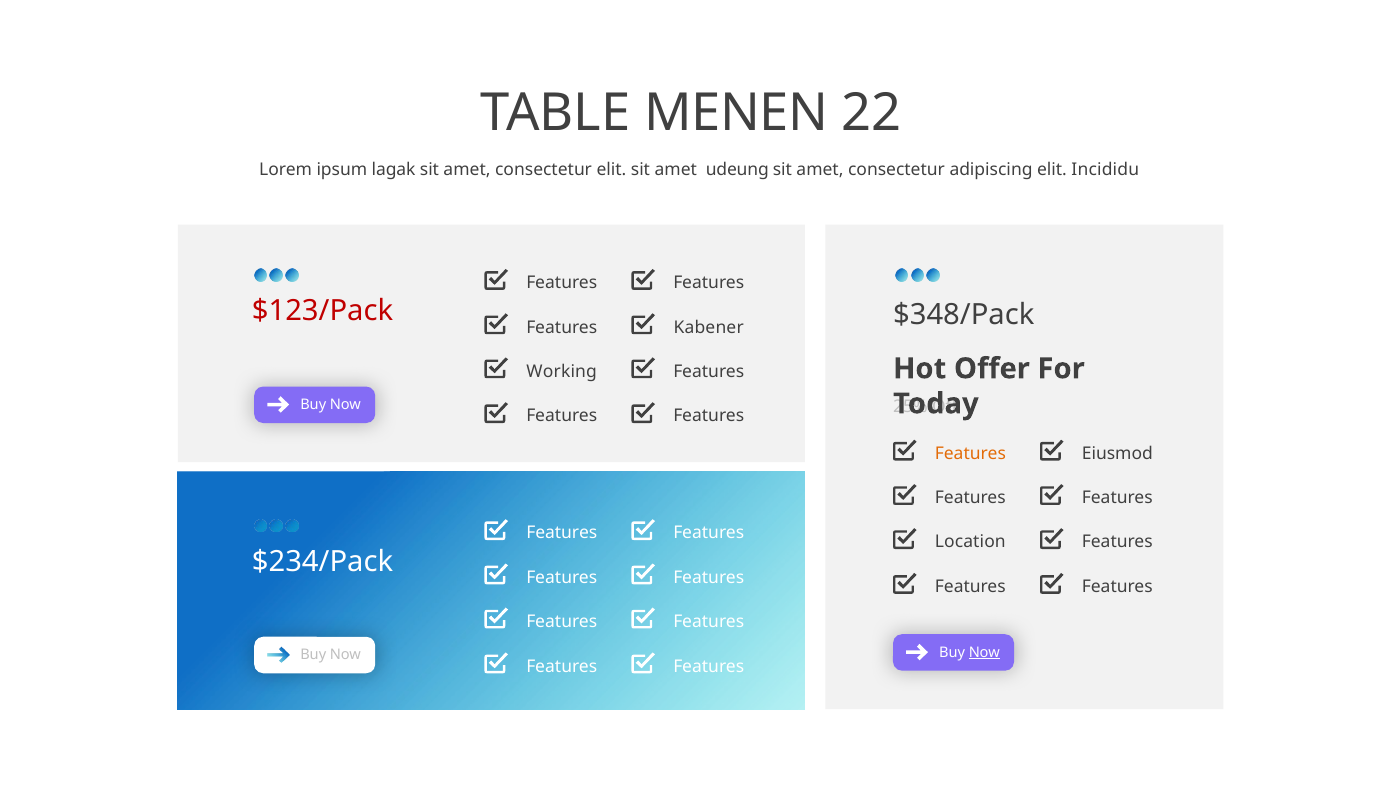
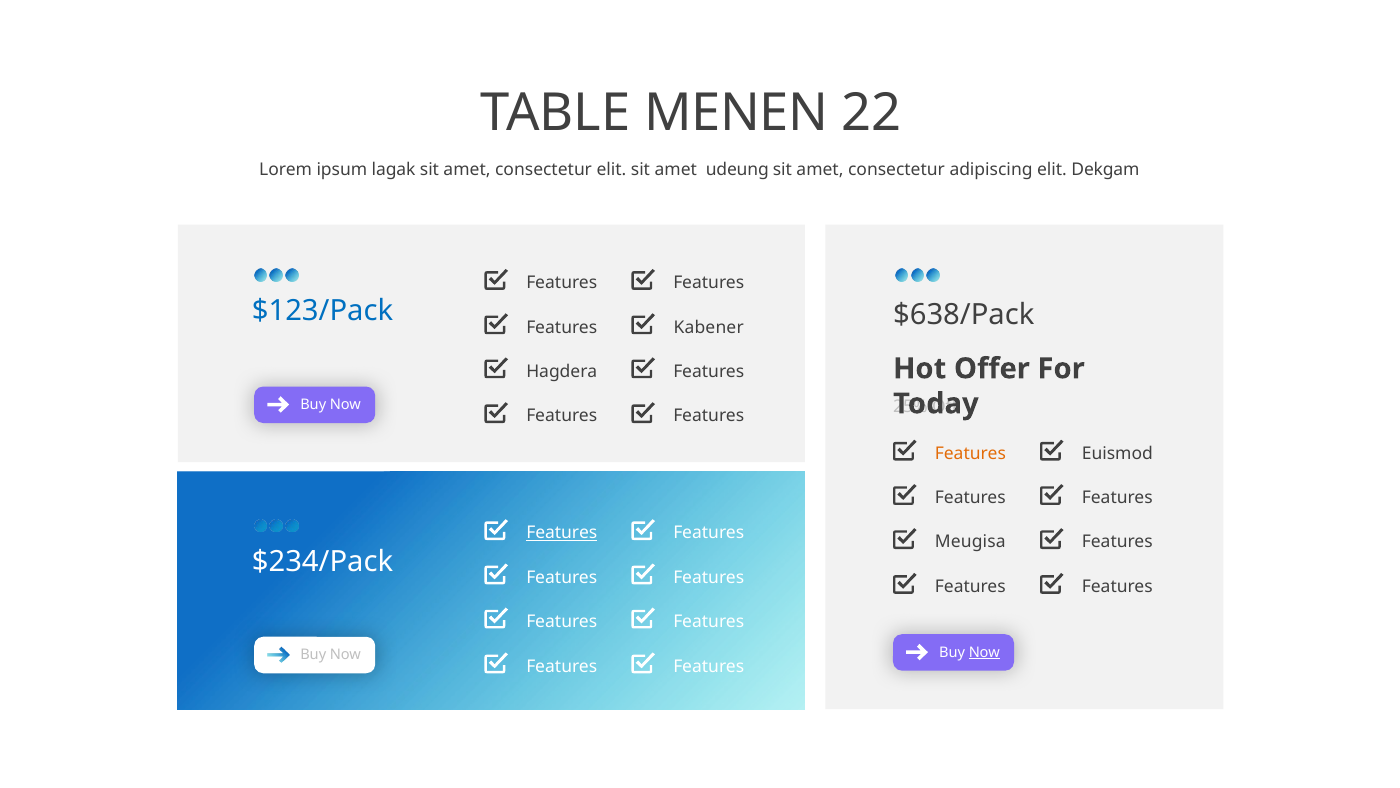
Incididu: Incididu -> Dekgam
$123/Pack colour: red -> blue
$348/Pack: $348/Pack -> $638/Pack
Working: Working -> Hagdera
Eiusmod: Eiusmod -> Euismod
Features at (562, 533) underline: none -> present
Location: Location -> Meugisa
